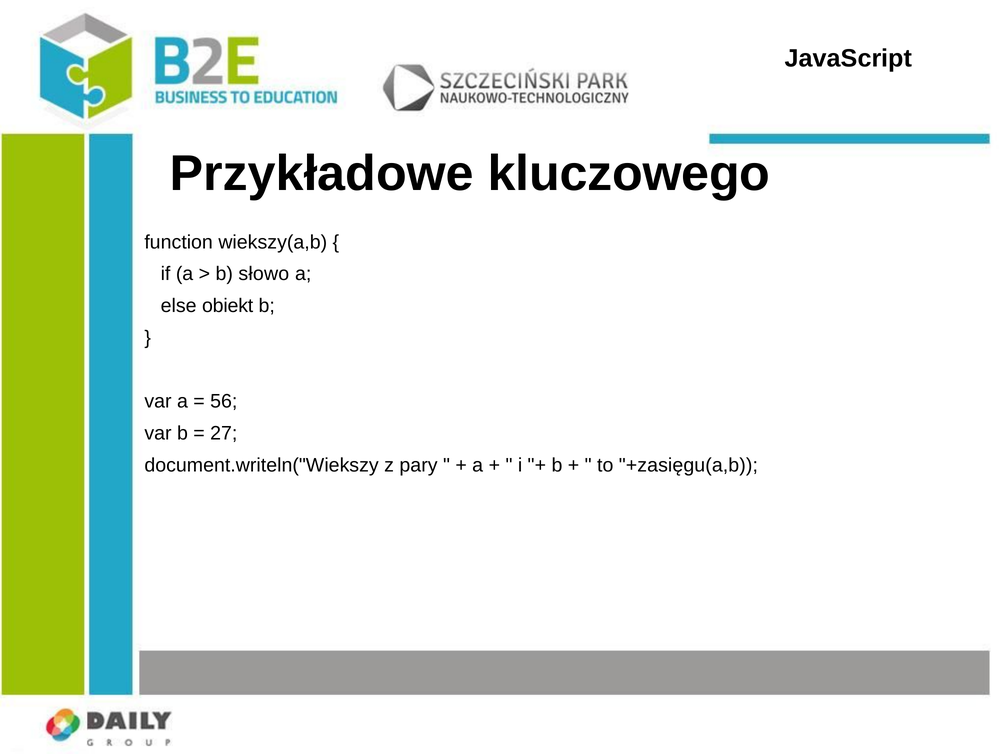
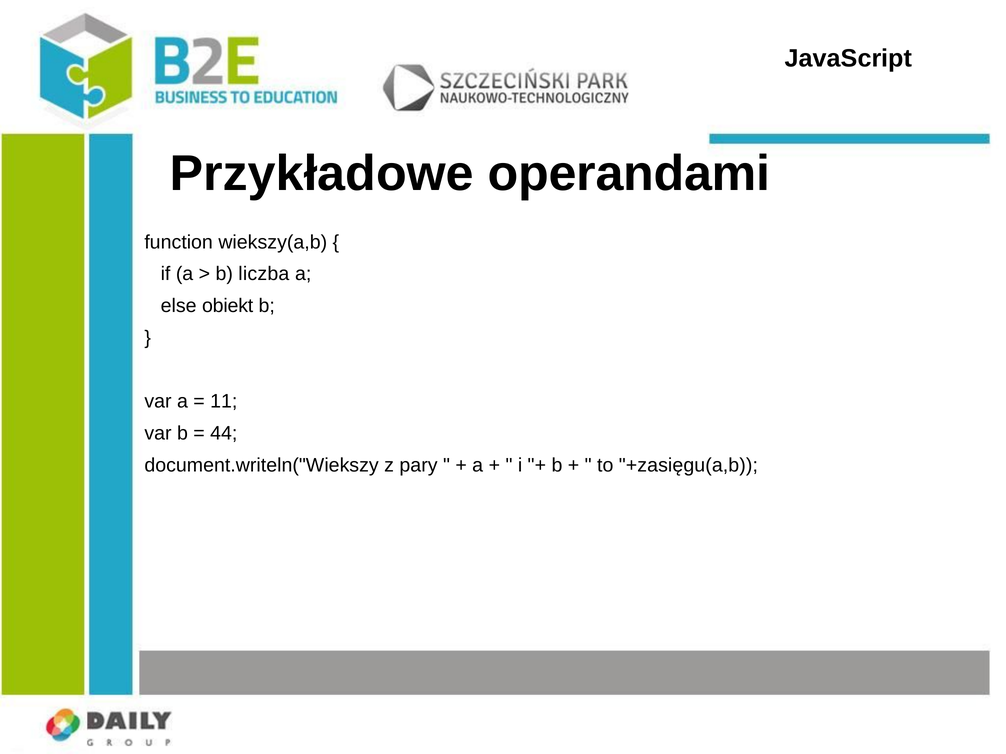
kluczowego: kluczowego -> operandami
słowo: słowo -> liczba
56: 56 -> 11
27: 27 -> 44
